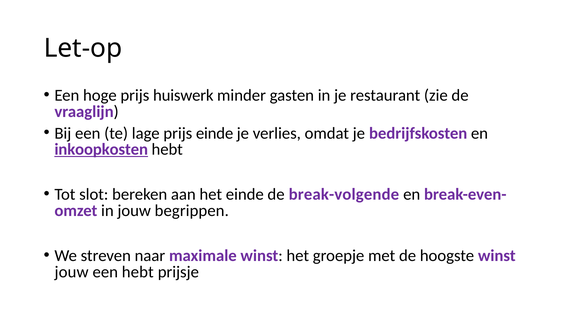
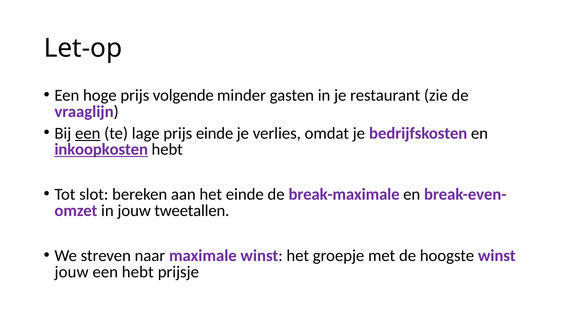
huiswerk: huiswerk -> volgende
een at (88, 133) underline: none -> present
break-volgende: break-volgende -> break-maximale
begrippen: begrippen -> tweetallen
